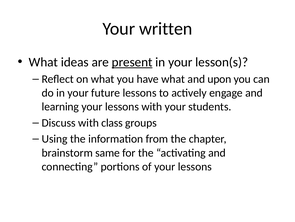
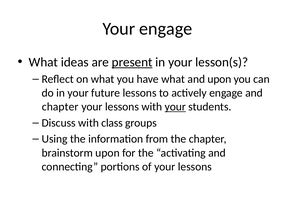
Your written: written -> engage
learning at (60, 106): learning -> chapter
your at (175, 106) underline: none -> present
brainstorm same: same -> upon
